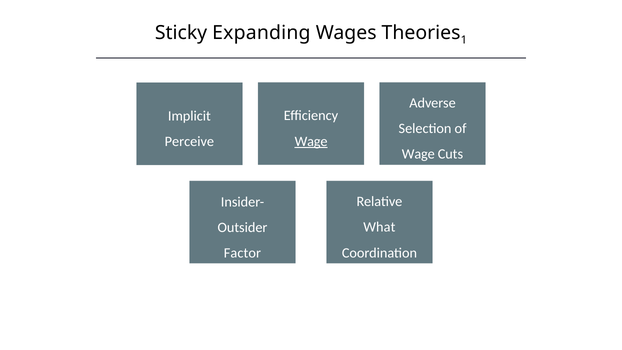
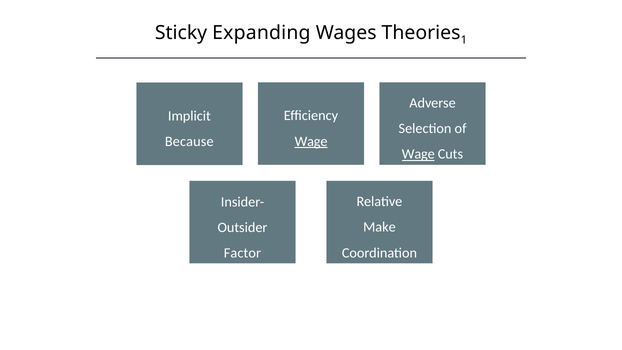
Perceive: Perceive -> Because
Wage at (418, 154) underline: none -> present
What: What -> Make
